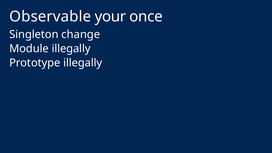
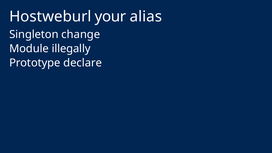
Observable: Observable -> Hostweburl
once: once -> alias
Prototype illegally: illegally -> declare
